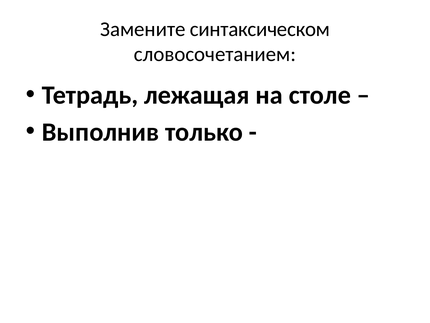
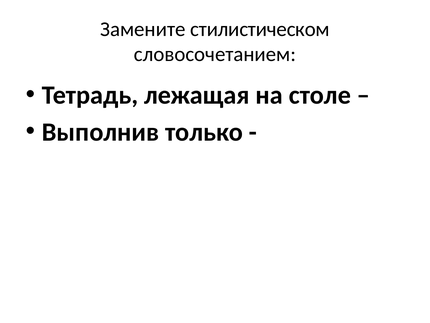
синтаксическом: синтаксическом -> стилистическом
